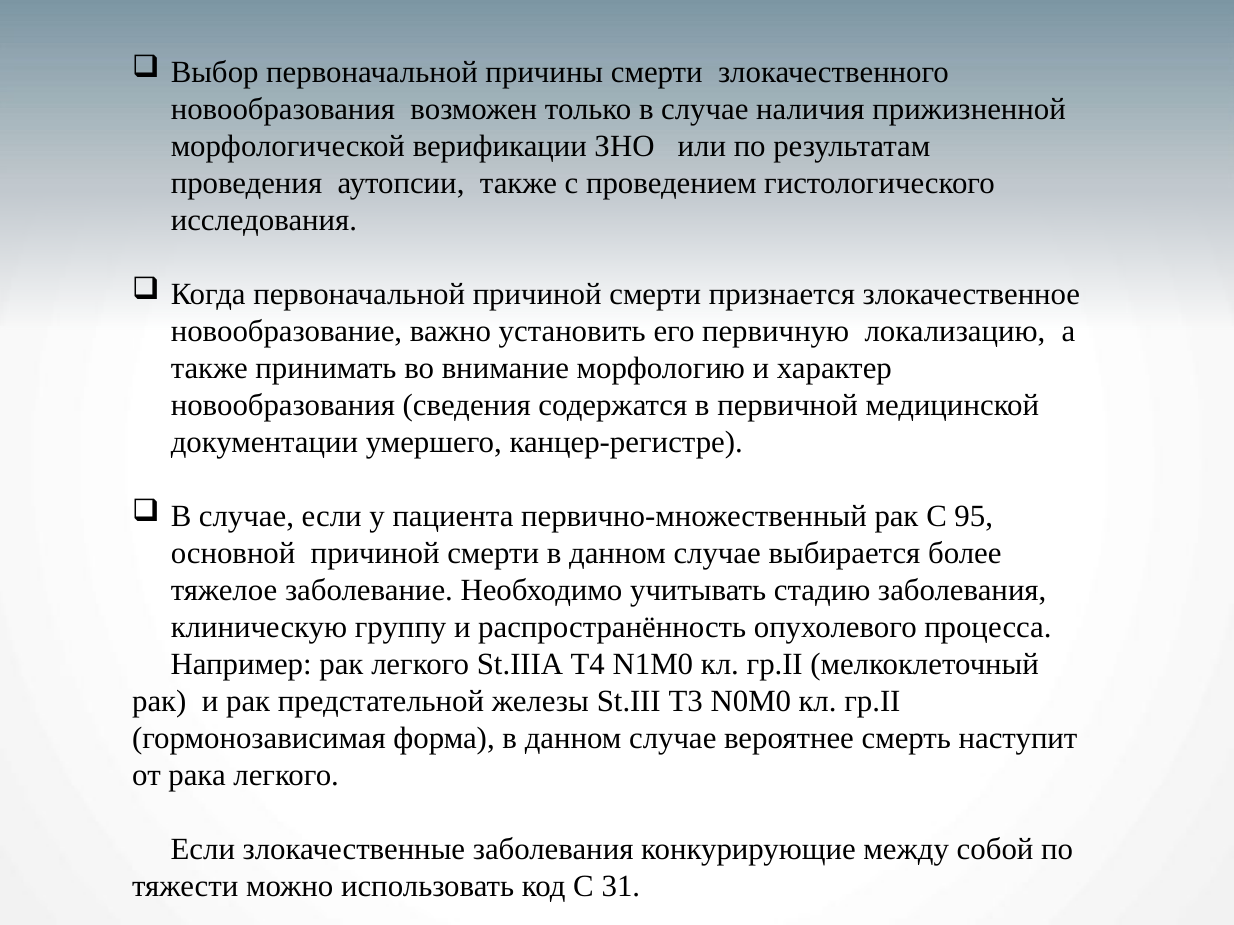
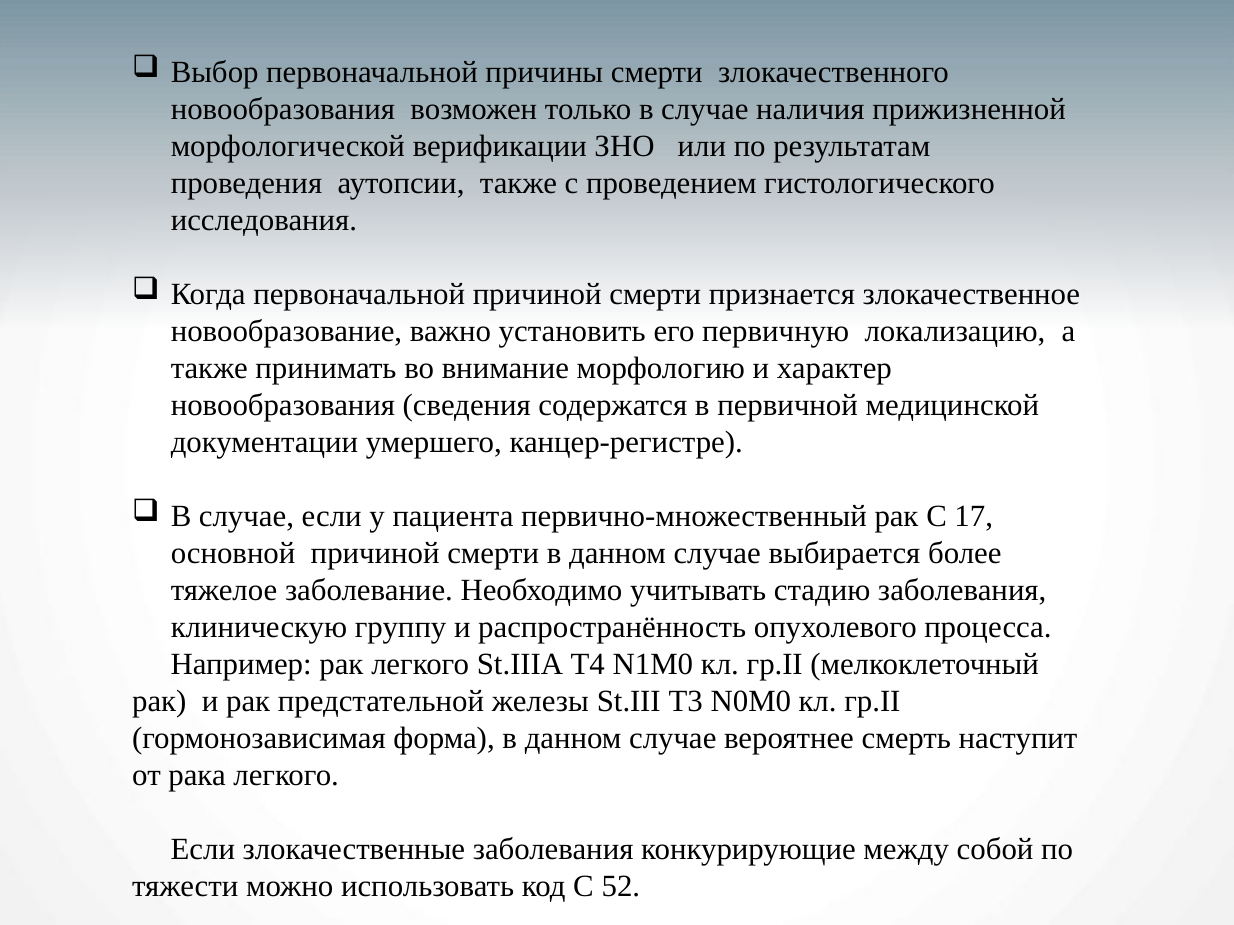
95: 95 -> 17
31: 31 -> 52
